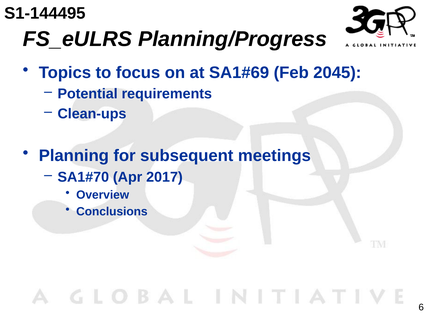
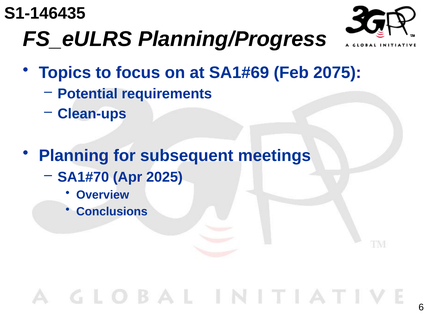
S1-144495: S1-144495 -> S1-146435
2045: 2045 -> 2075
2017: 2017 -> 2025
